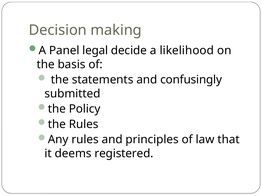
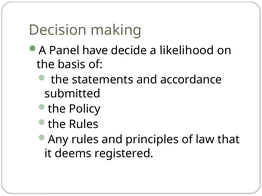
legal: legal -> have
confusingly: confusingly -> accordance
